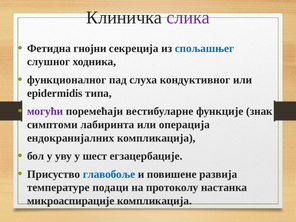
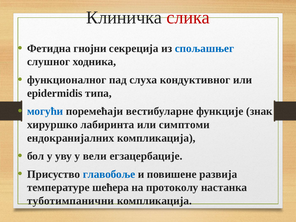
слика colour: purple -> red
могући colour: purple -> blue
симптоми: симптоми -> хируршко
операција: операција -> симптоми
шест: шест -> вели
подаци: подаци -> шећера
микроаспирације: микроаспирације -> туботимпанични
